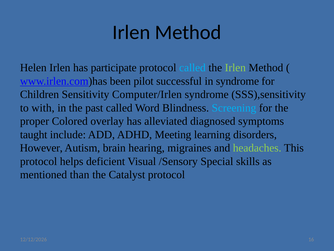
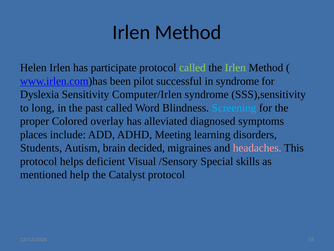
called at (192, 68) colour: light blue -> light green
Children: Children -> Dyslexia
with: with -> long
taught: taught -> places
However: However -> Students
hearing: hearing -> decided
headaches colour: light green -> pink
than: than -> help
